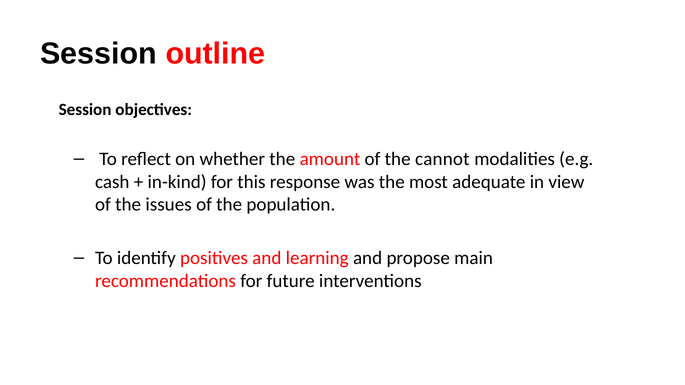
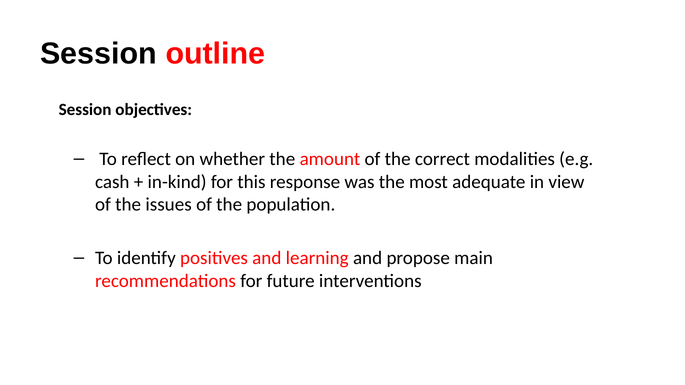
cannot: cannot -> correct
